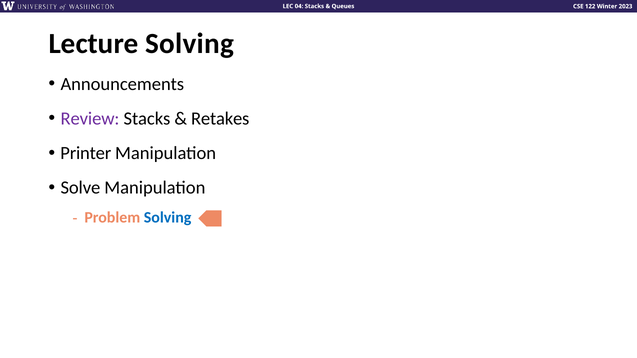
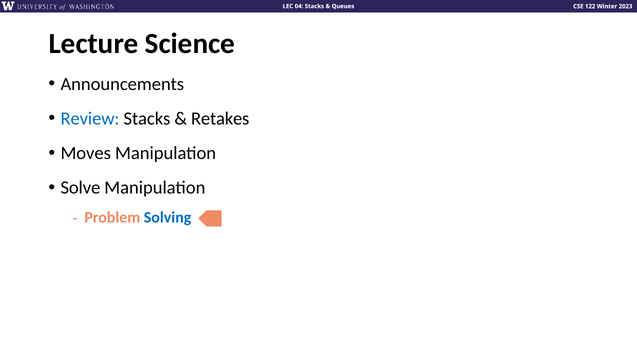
Lecture Solving: Solving -> Science
Review colour: purple -> blue
Printer: Printer -> Moves
